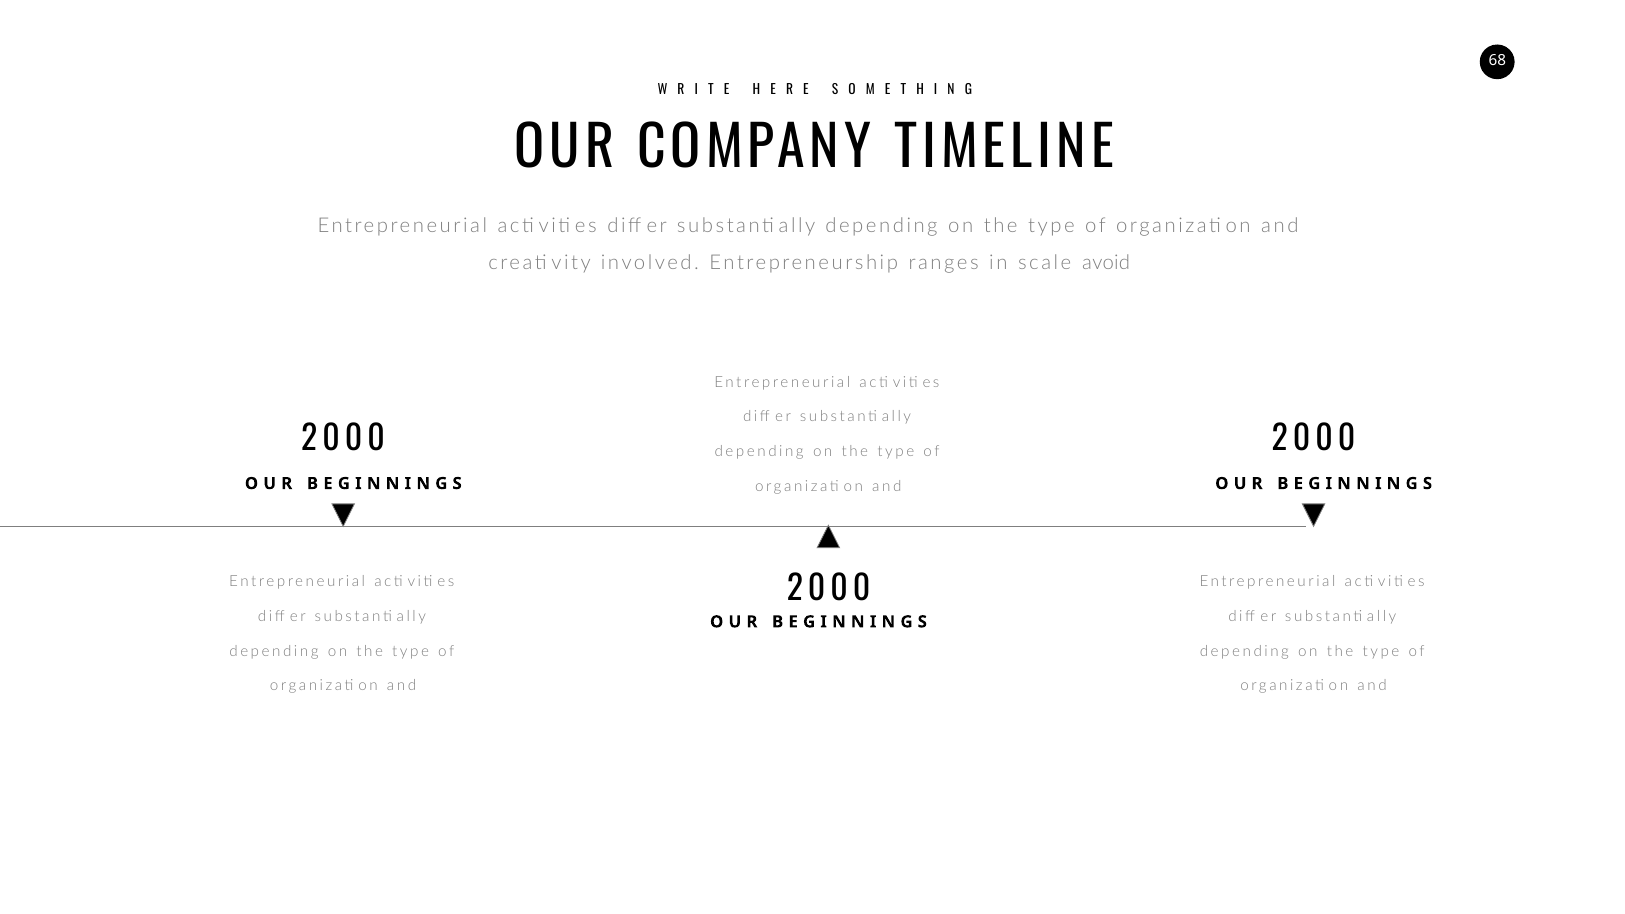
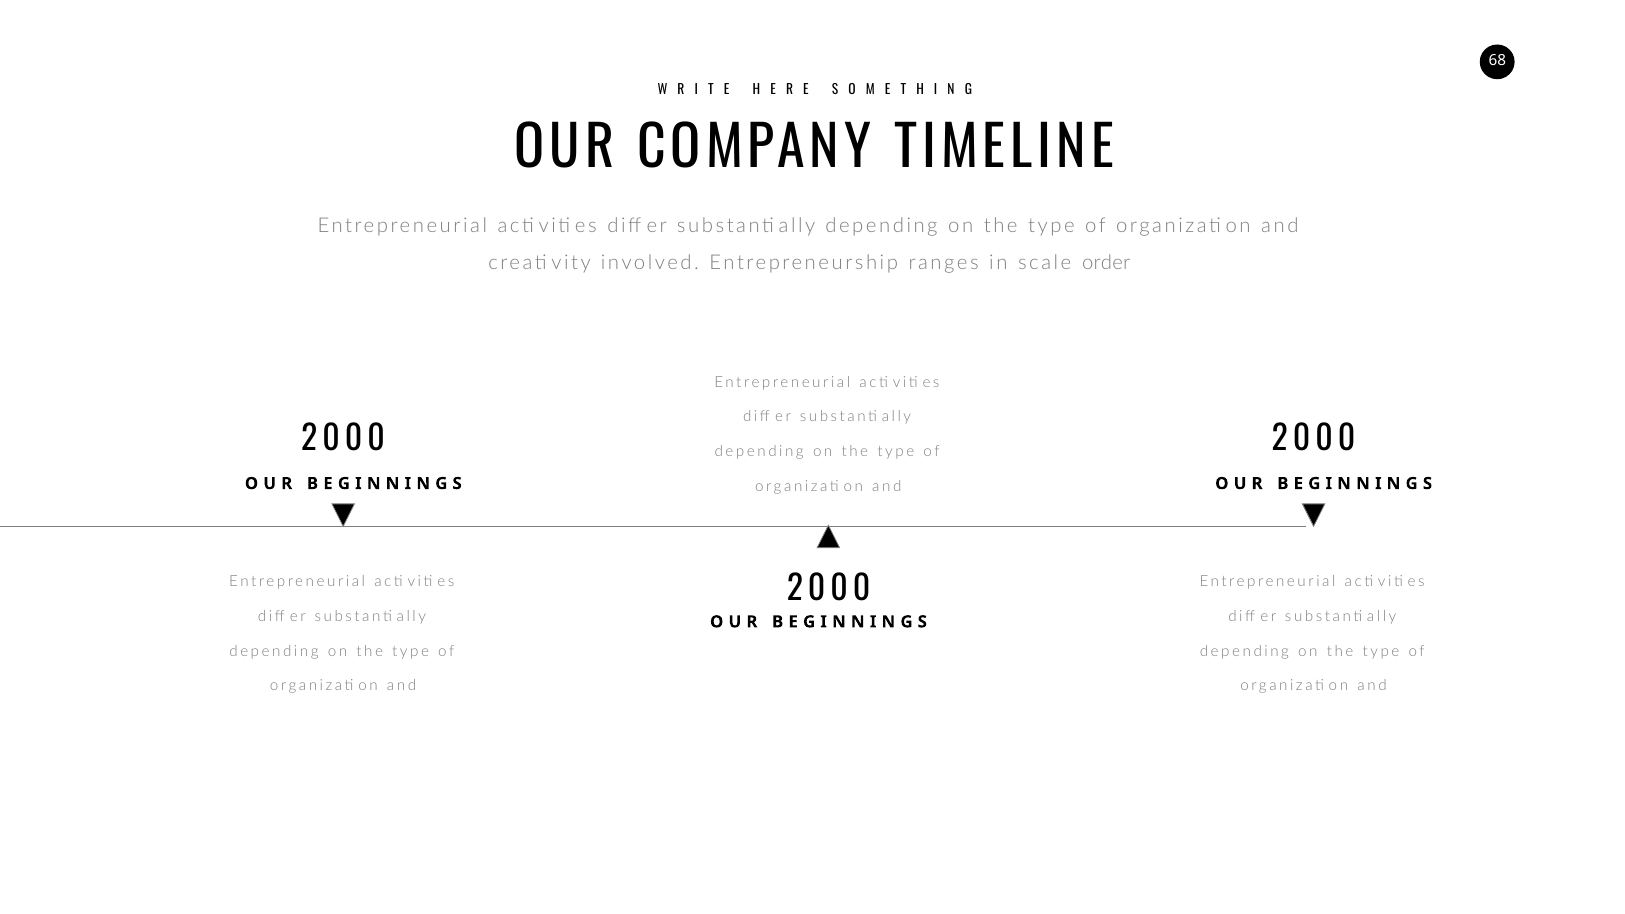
avoid: avoid -> order
